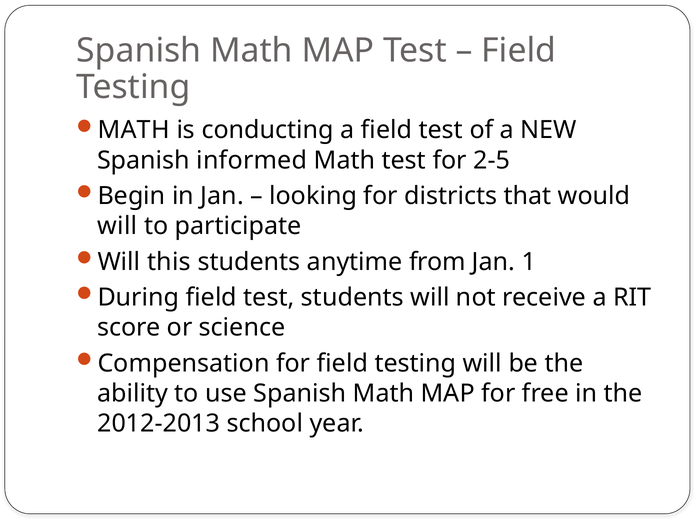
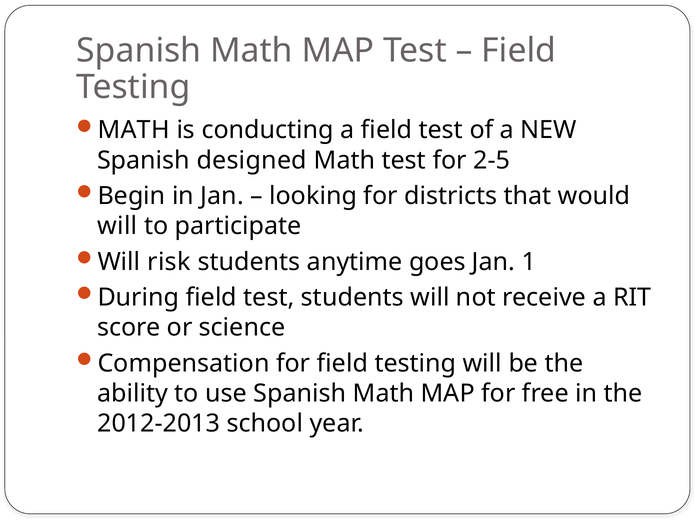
informed: informed -> designed
this: this -> risk
from: from -> goes
